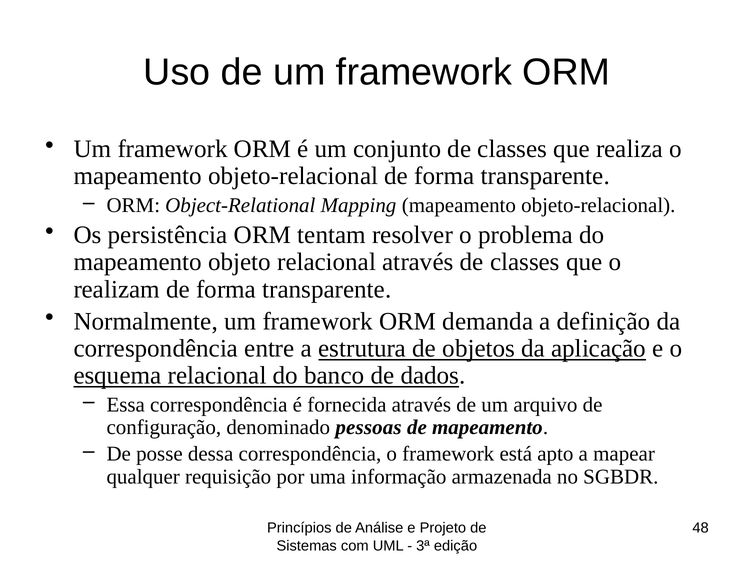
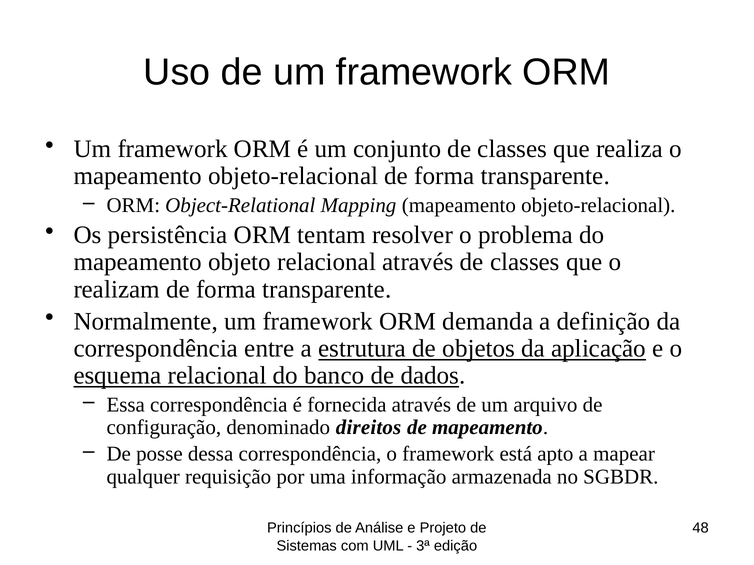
pessoas: pessoas -> direitos
